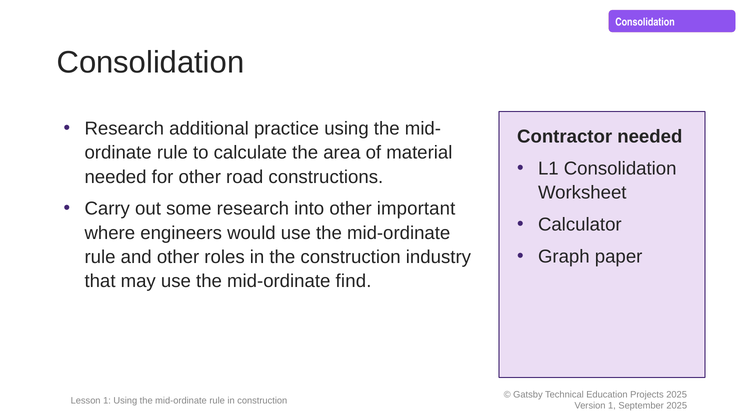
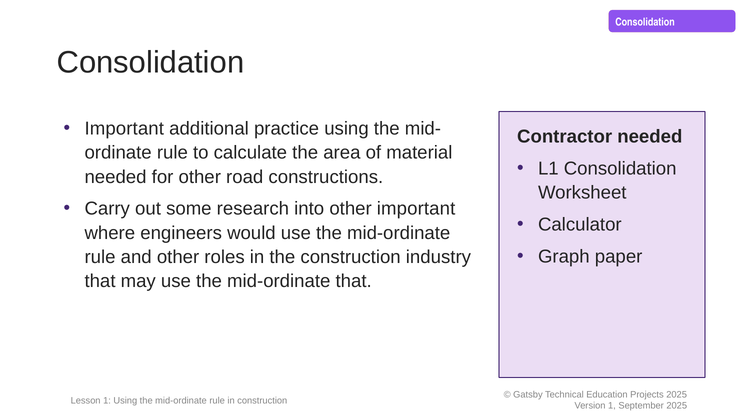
Research at (124, 129): Research -> Important
mid-ordinate find: find -> that
